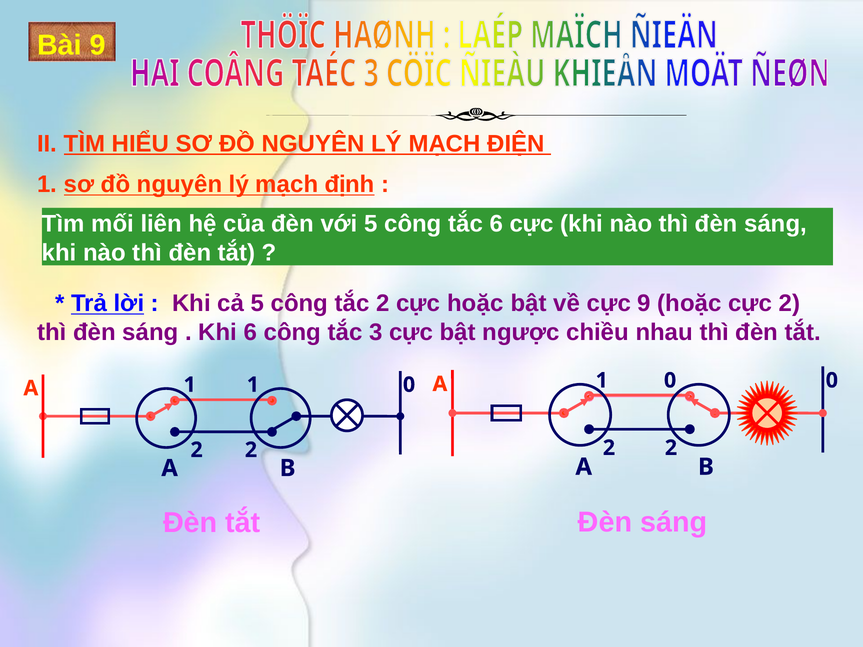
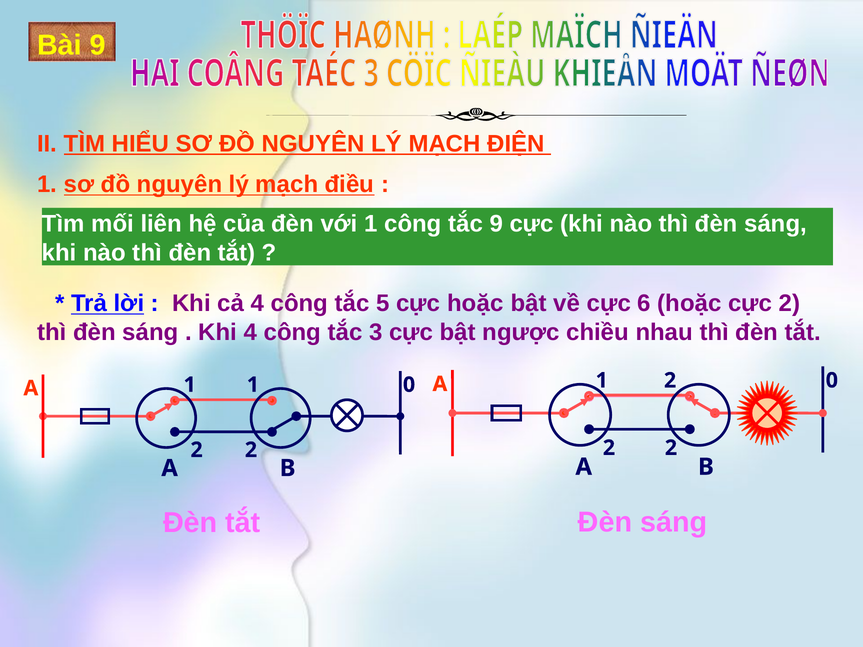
định: định -> điều
với 5: 5 -> 1
tắc 6: 6 -> 9
cả 5: 5 -> 4
tắc 2: 2 -> 5
cực 9: 9 -> 6
Khi 6: 6 -> 4
0 at (670, 381): 0 -> 2
